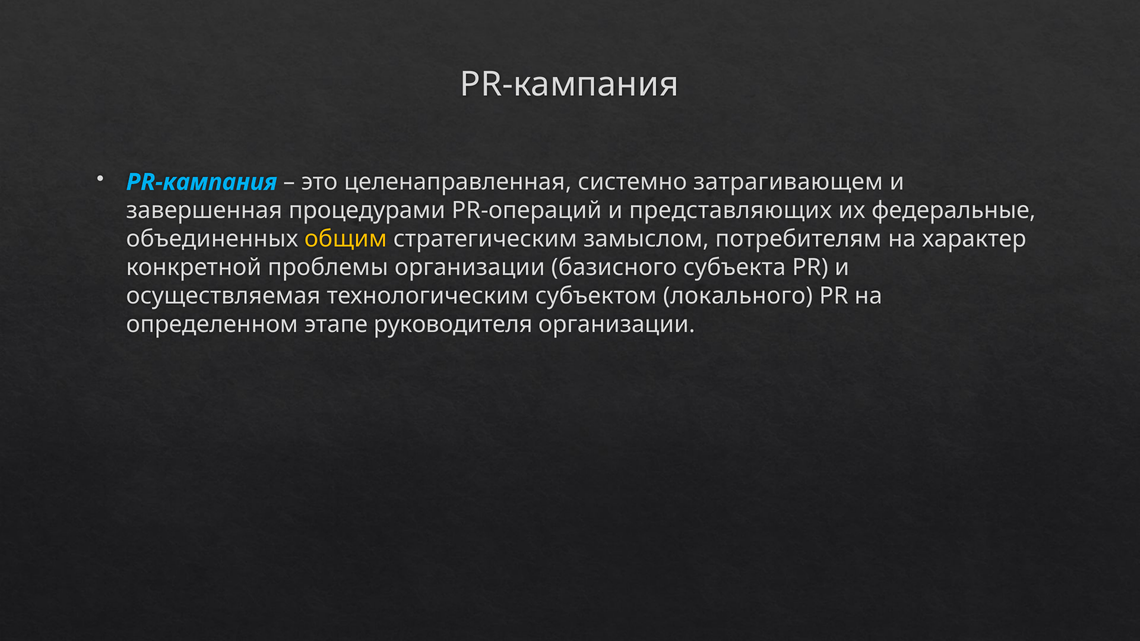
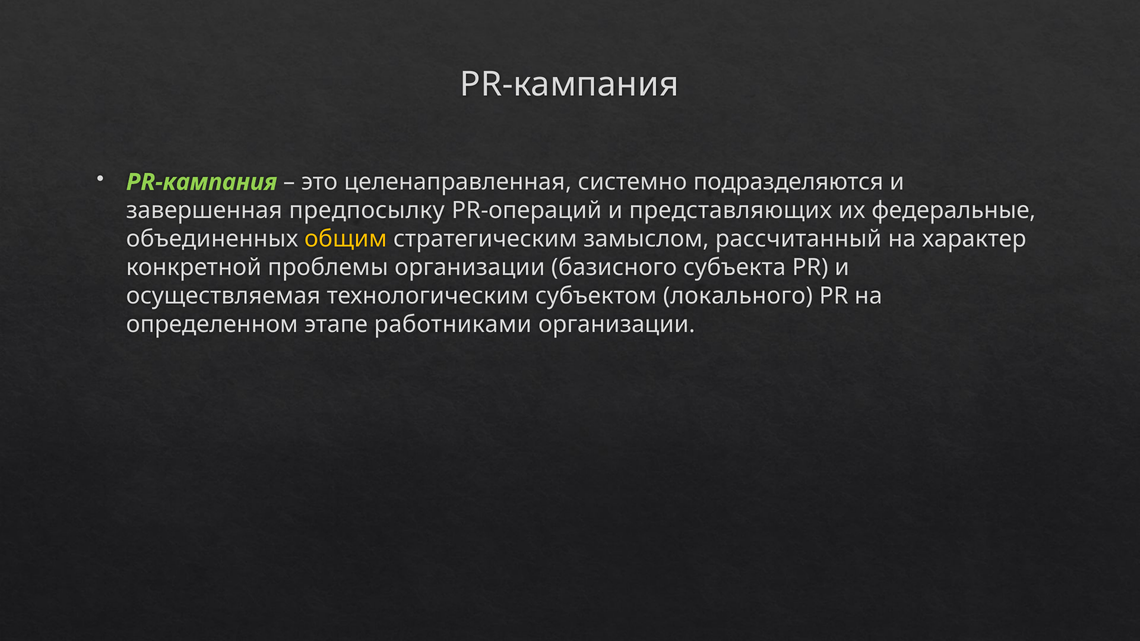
PR-кампания at (202, 182) colour: light blue -> light green
затрагивающем: затрагивающем -> подразделяются
процедурами: процедурами -> предпосылку
потребителям: потребителям -> рассчитанный
руководителя: руководителя -> работниками
